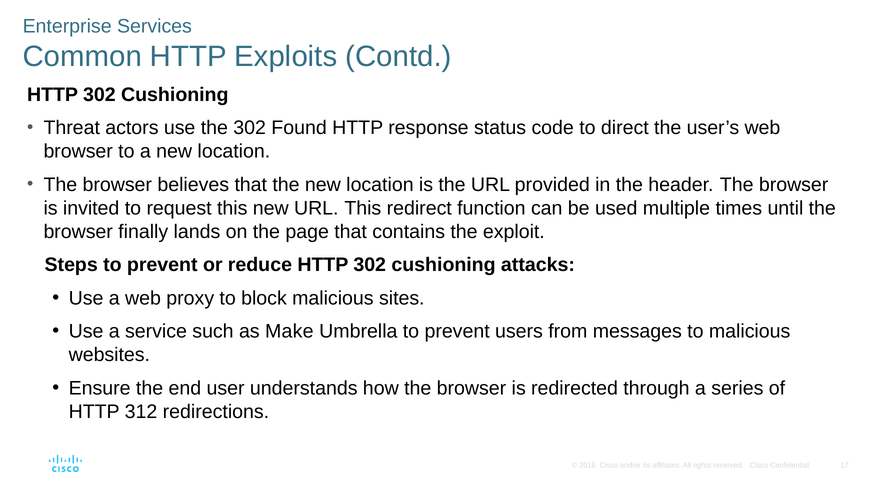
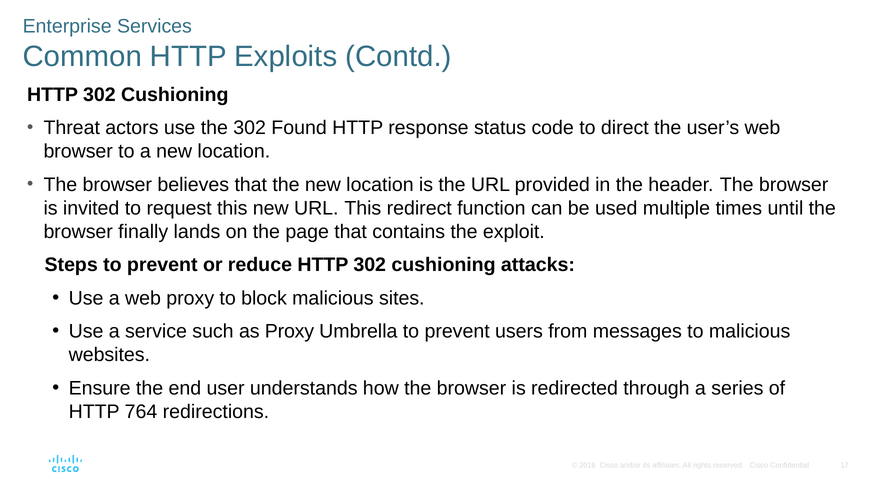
as Make: Make -> Proxy
312: 312 -> 764
